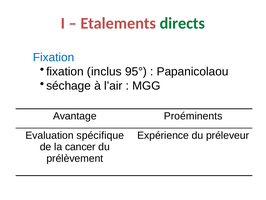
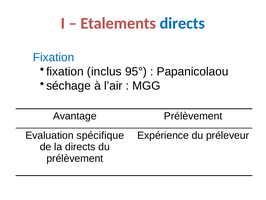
directs at (182, 23) colour: green -> blue
Avantage Proéminents: Proéminents -> Prélèvement
la cancer: cancer -> directs
